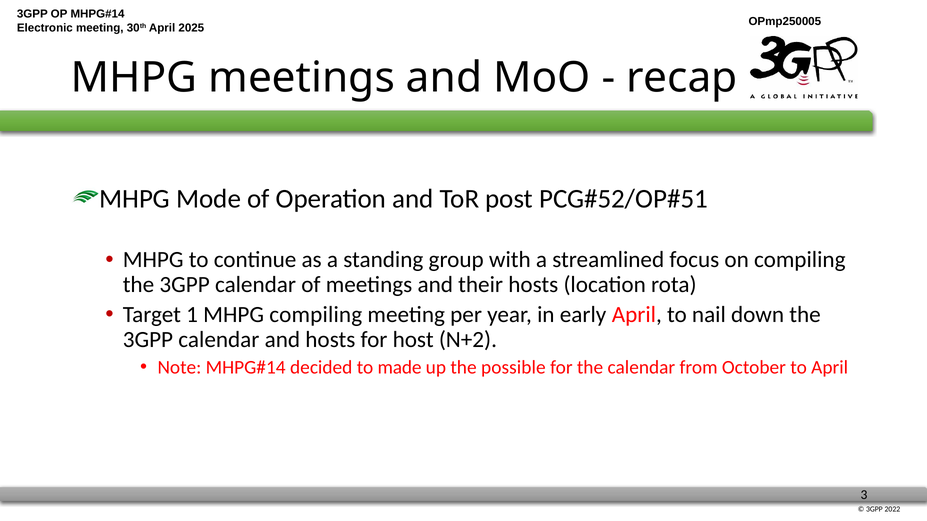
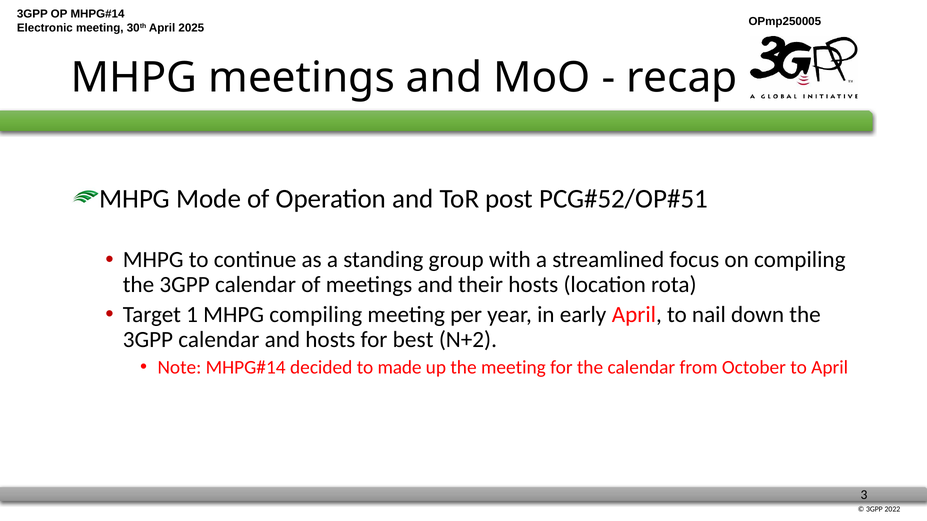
host: host -> best
the possible: possible -> meeting
